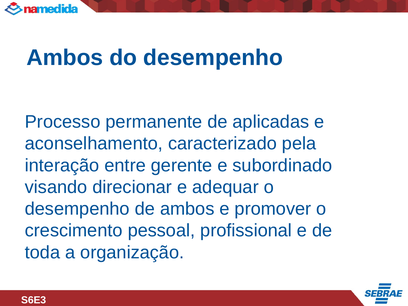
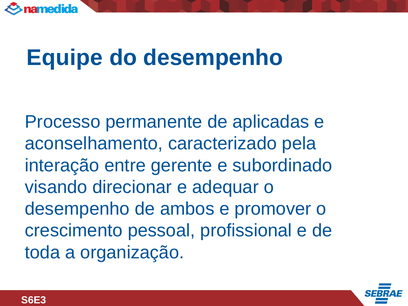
Ambos at (65, 58): Ambos -> Equipe
